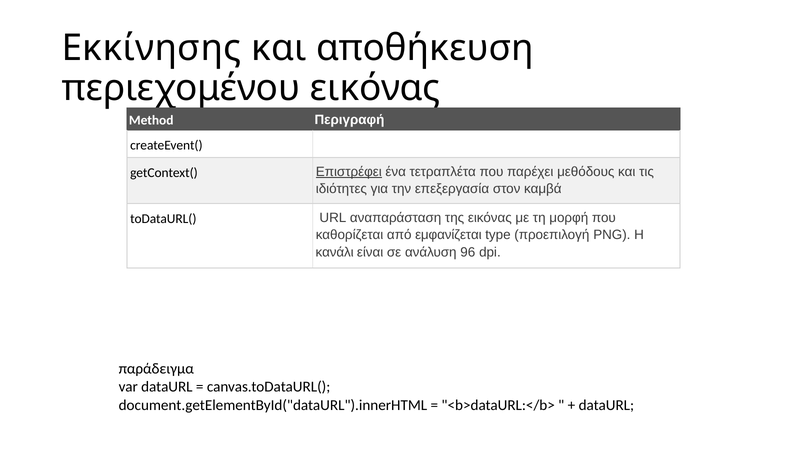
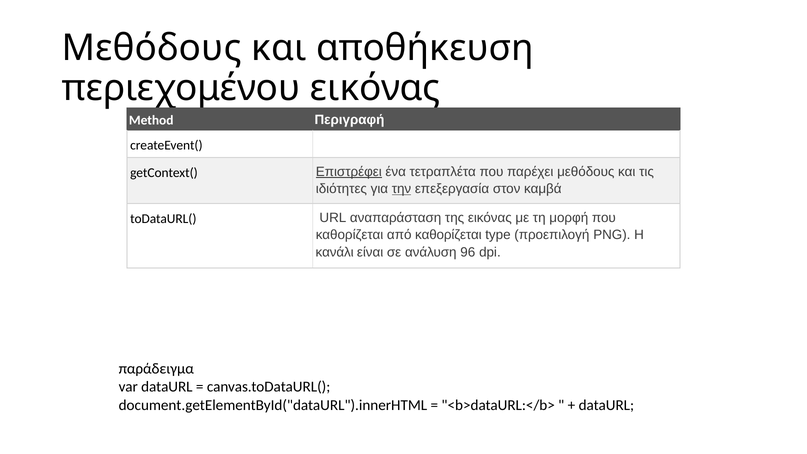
Εκκίνησης at (151, 48): Εκκίνησης -> Μεθόδους
την underline: none -> present
από εμφανίζεται: εμφανίζεται -> καθορίζεται
